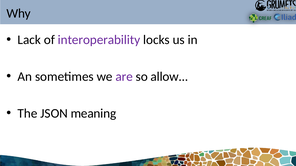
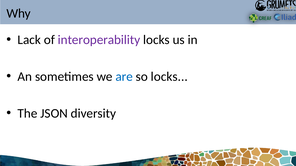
are colour: purple -> blue
so allow: allow -> locks
meaning: meaning -> diversity
